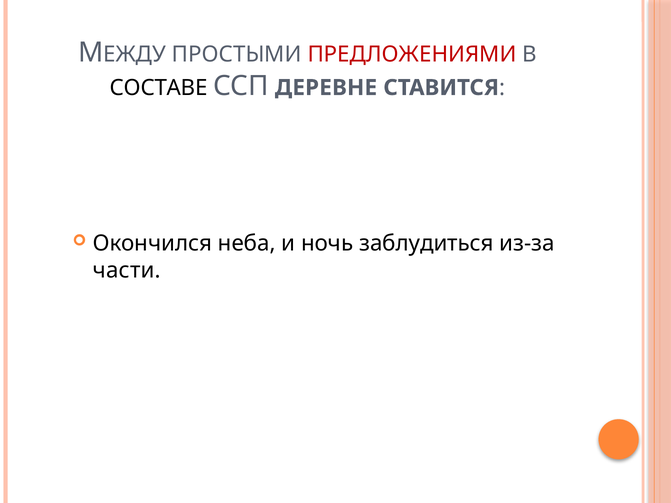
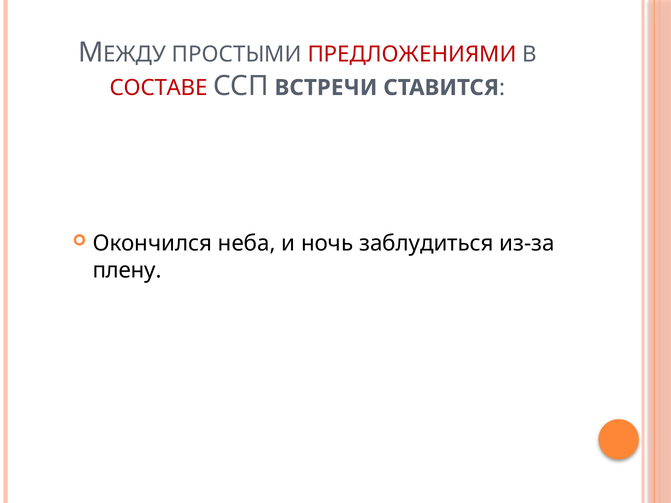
СОСТАВЕ colour: black -> red
ДЕРЕВНЕ: ДЕРЕВНЕ -> ВСТРЕЧИ
части: части -> плену
